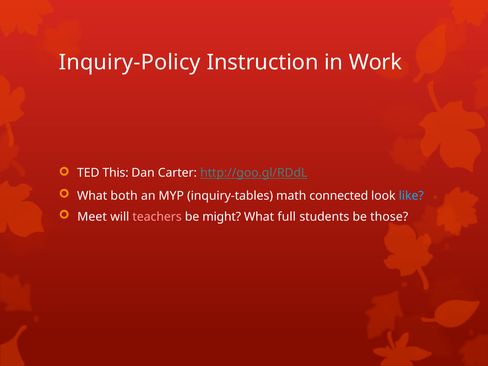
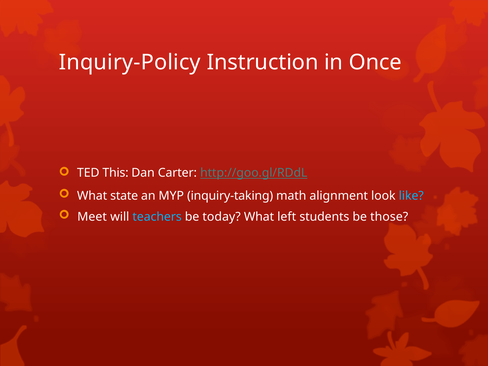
Work: Work -> Once
both: both -> state
inquiry-tables: inquiry-tables -> inquiry-taking
connected: connected -> alignment
teachers colour: pink -> light blue
might: might -> today
full: full -> left
